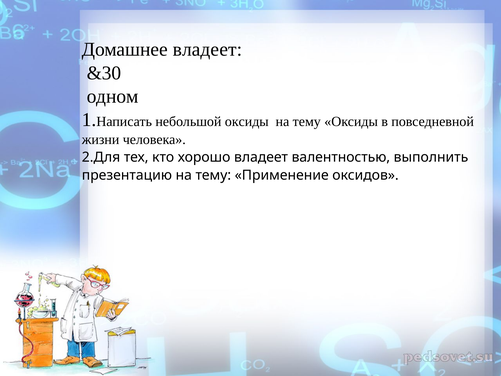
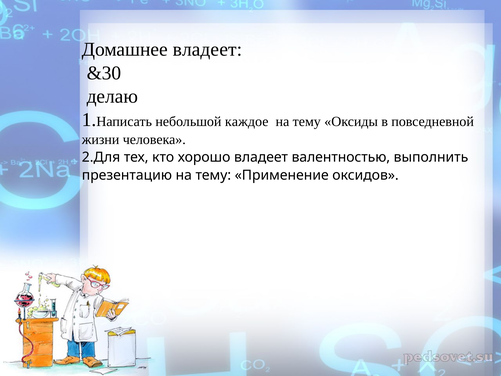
одном: одном -> делаю
небольшой оксиды: оксиды -> каждое
